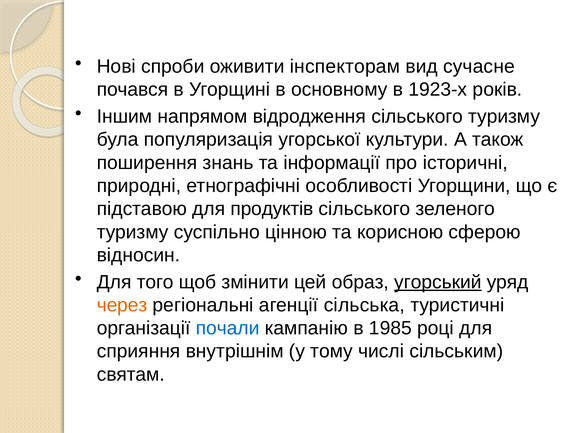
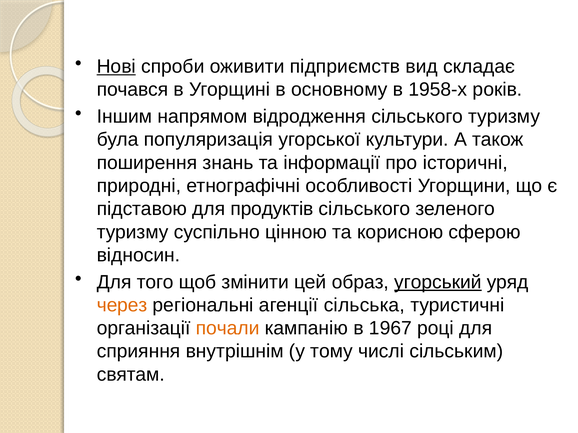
Нові underline: none -> present
інспекторам: інспекторам -> підприємств
сучасне: сучасне -> складає
1923-х: 1923-х -> 1958-х
почали colour: blue -> orange
1985: 1985 -> 1967
